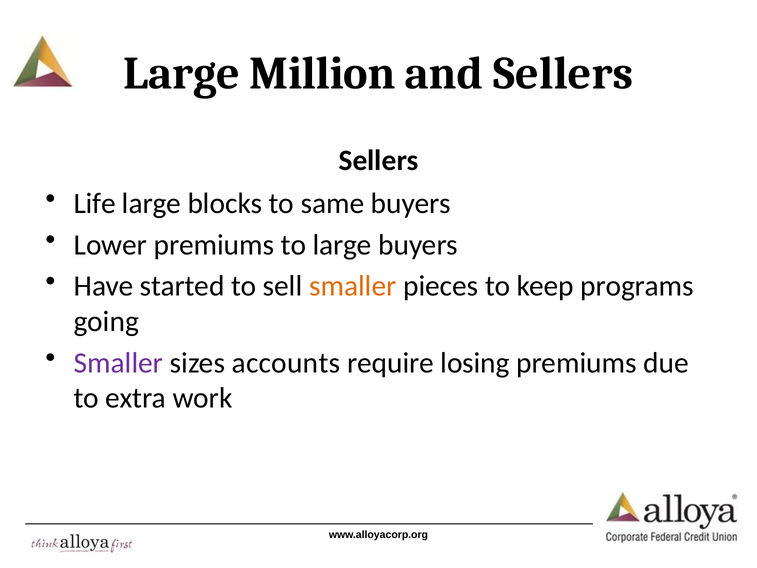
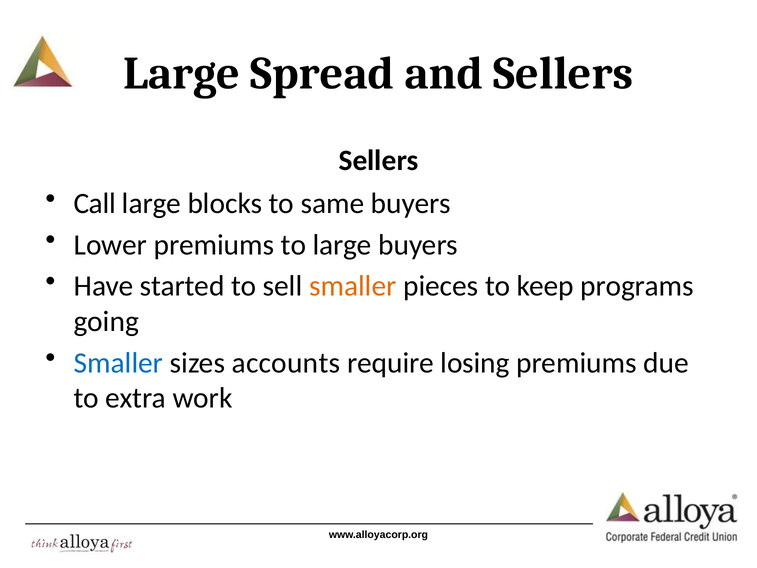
Million: Million -> Spread
Life: Life -> Call
Smaller at (119, 363) colour: purple -> blue
